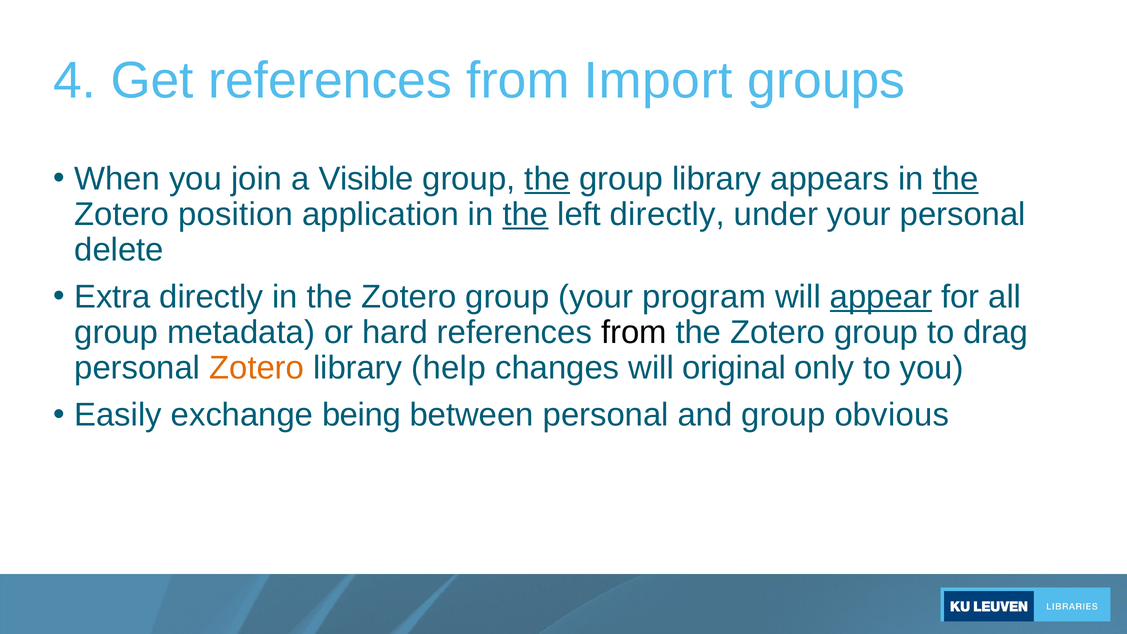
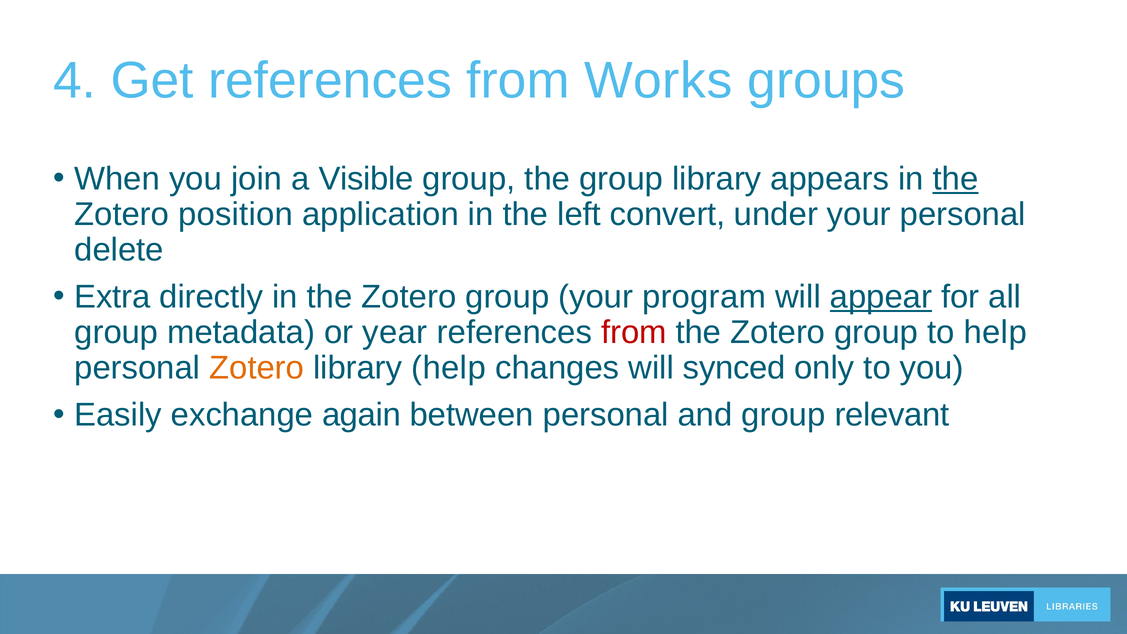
Import: Import -> Works
the at (547, 179) underline: present -> none
the at (525, 214) underline: present -> none
left directly: directly -> convert
hard: hard -> year
from at (634, 332) colour: black -> red
to drag: drag -> help
original: original -> synced
being: being -> again
obvious: obvious -> relevant
